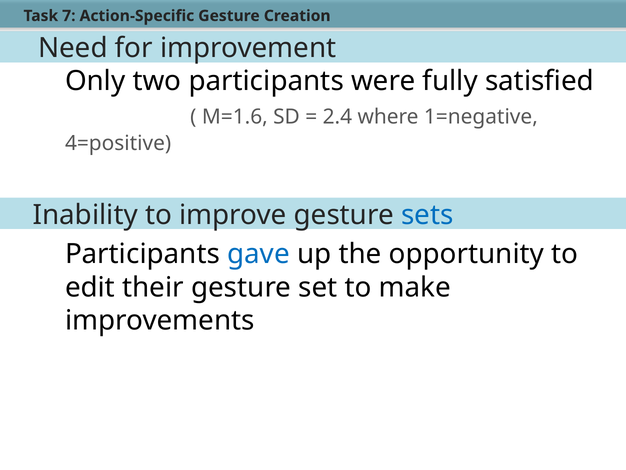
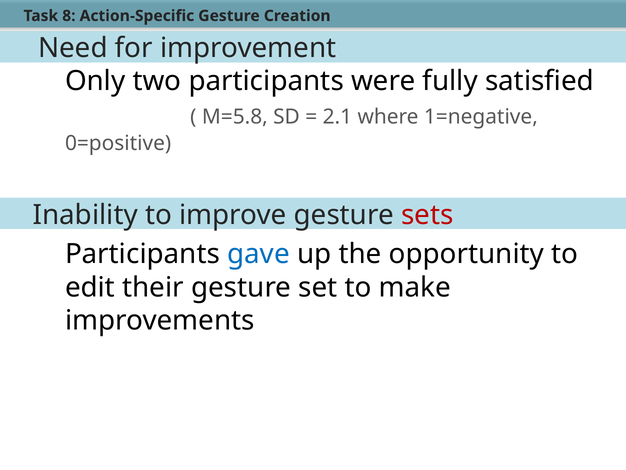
7: 7 -> 8
M=1.6: M=1.6 -> M=5.8
2.4: 2.4 -> 2.1
4=positive: 4=positive -> 0=positive
sets colour: blue -> red
